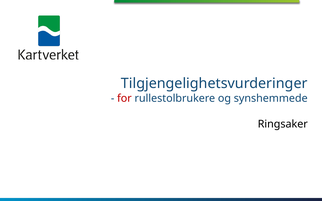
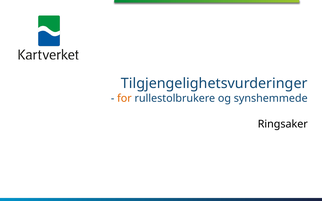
for colour: red -> orange
